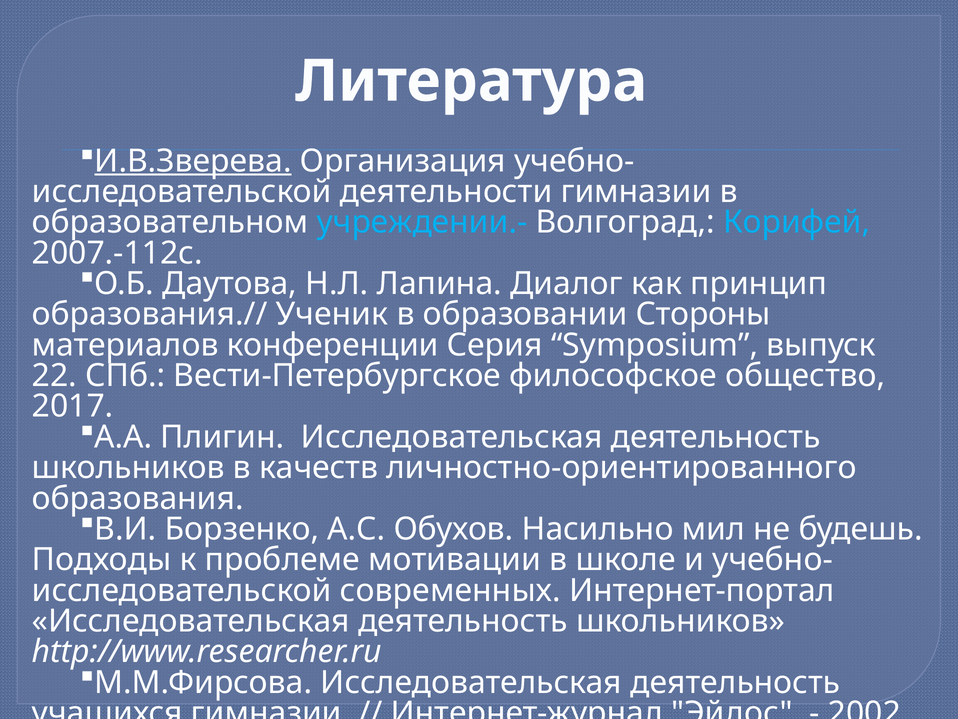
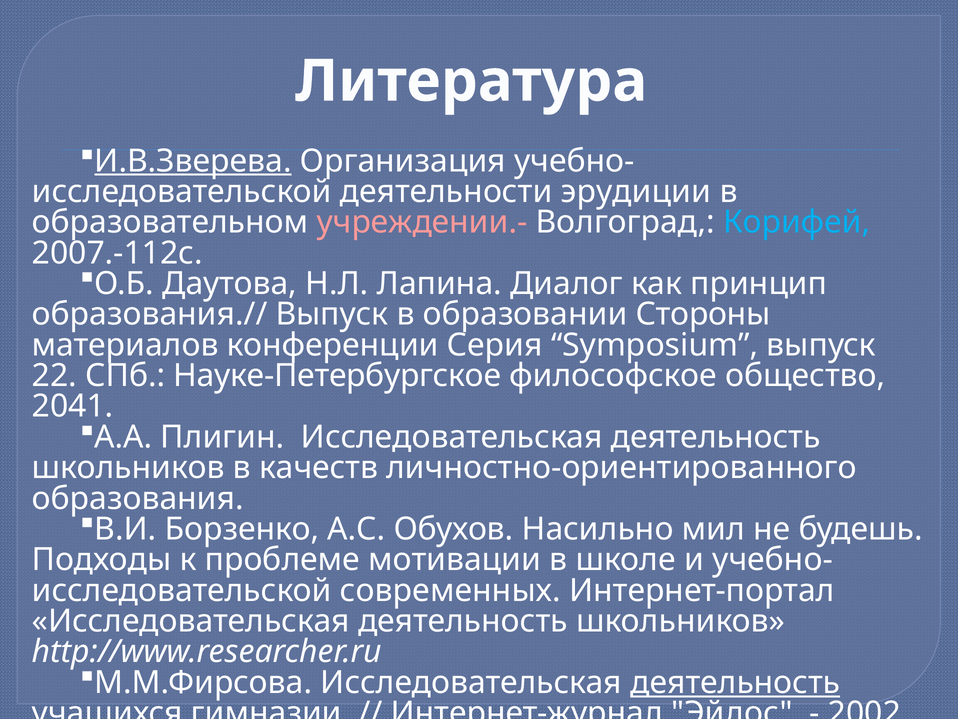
деятельности гимназии: гимназии -> эрудиции
учреждении.- colour: light blue -> pink
образования.// Ученик: Ученик -> Выпуск
Вести-Петербургское: Вести-Петербургское -> Науке-Петербургское
2017: 2017 -> 2041
деятельность at (735, 682) underline: none -> present
